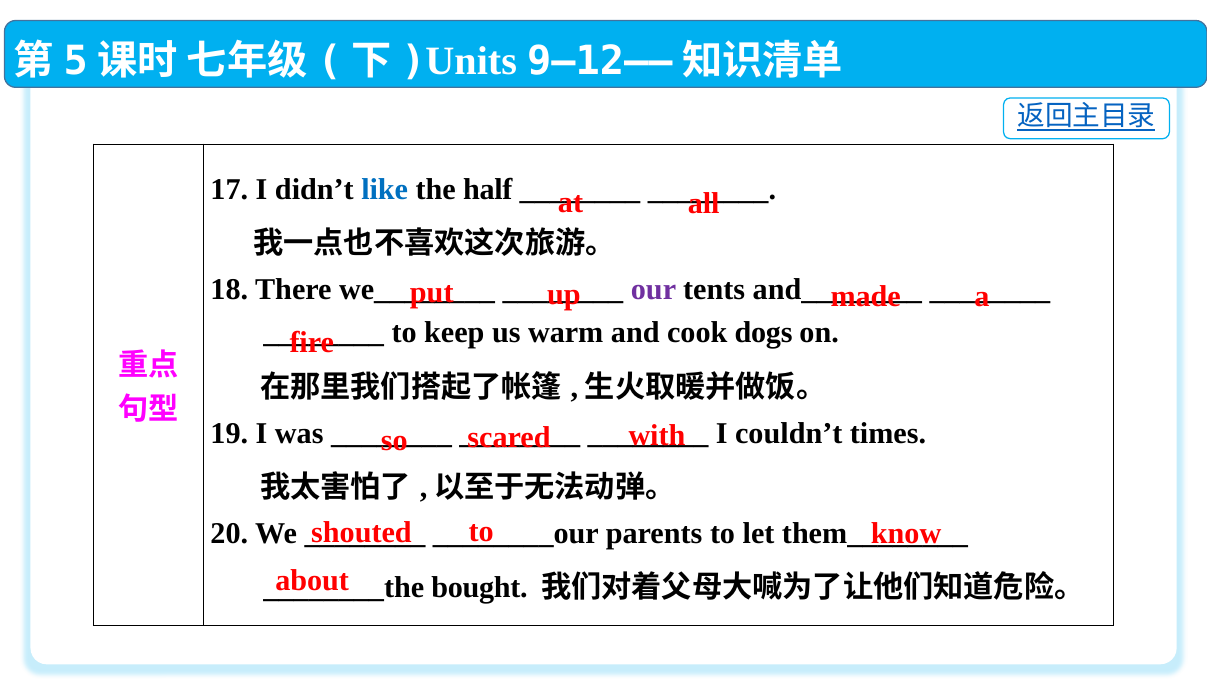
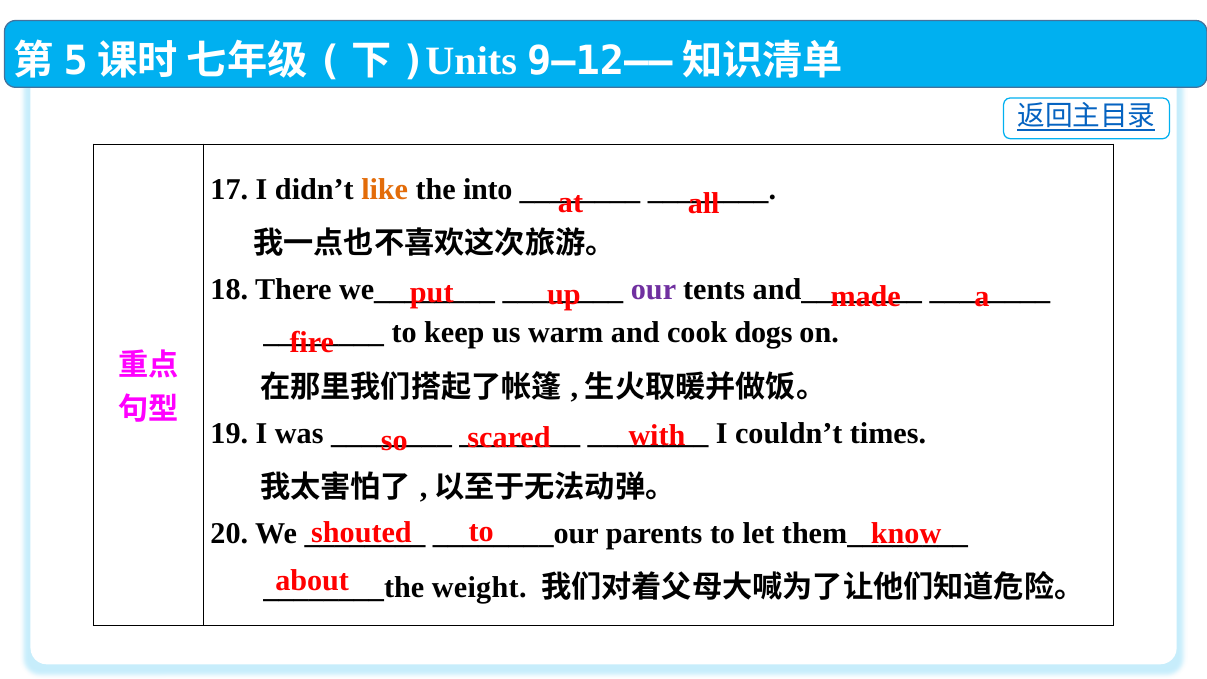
like colour: blue -> orange
half: half -> into
bought: bought -> weight
